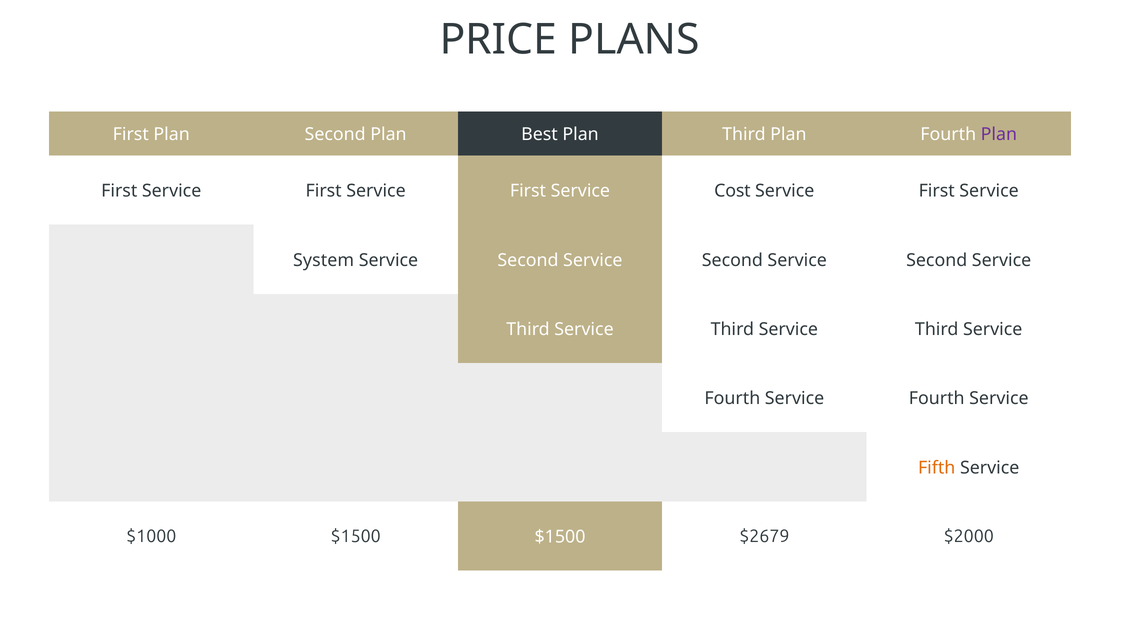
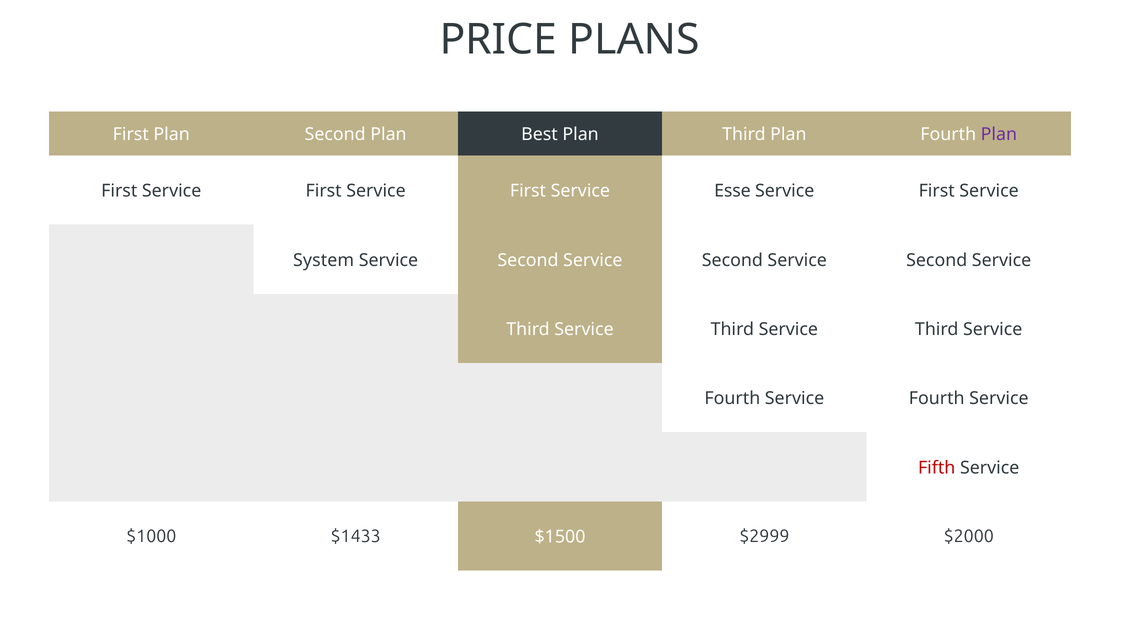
Cost: Cost -> Esse
Fifth colour: orange -> red
$1000 $1500: $1500 -> $1433
$2679: $2679 -> $2999
